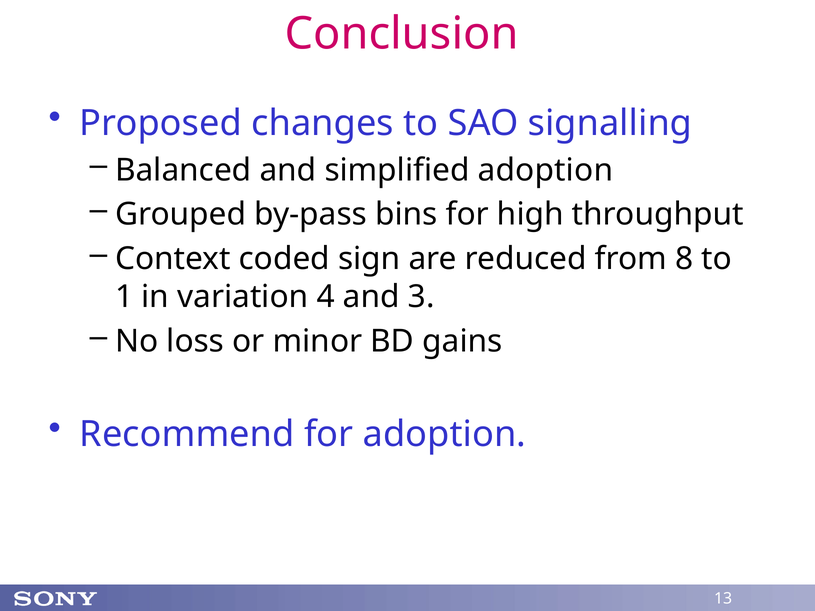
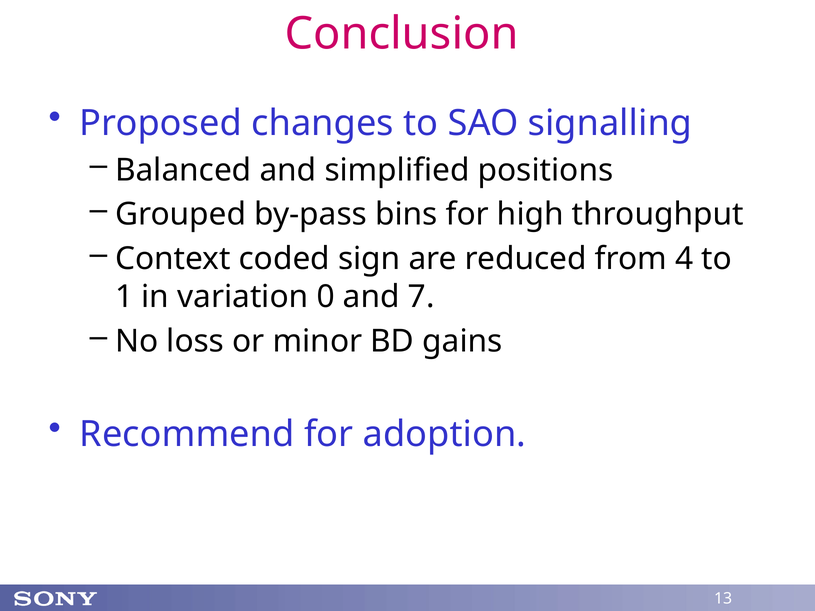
simplified adoption: adoption -> positions
8: 8 -> 4
4: 4 -> 0
3: 3 -> 7
